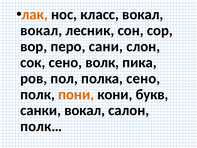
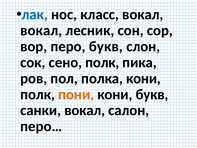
лак colour: orange -> blue
перо сани: сани -> букв
сено волк: волк -> полк
полка сено: сено -> кони
полк…: полк… -> перо…
